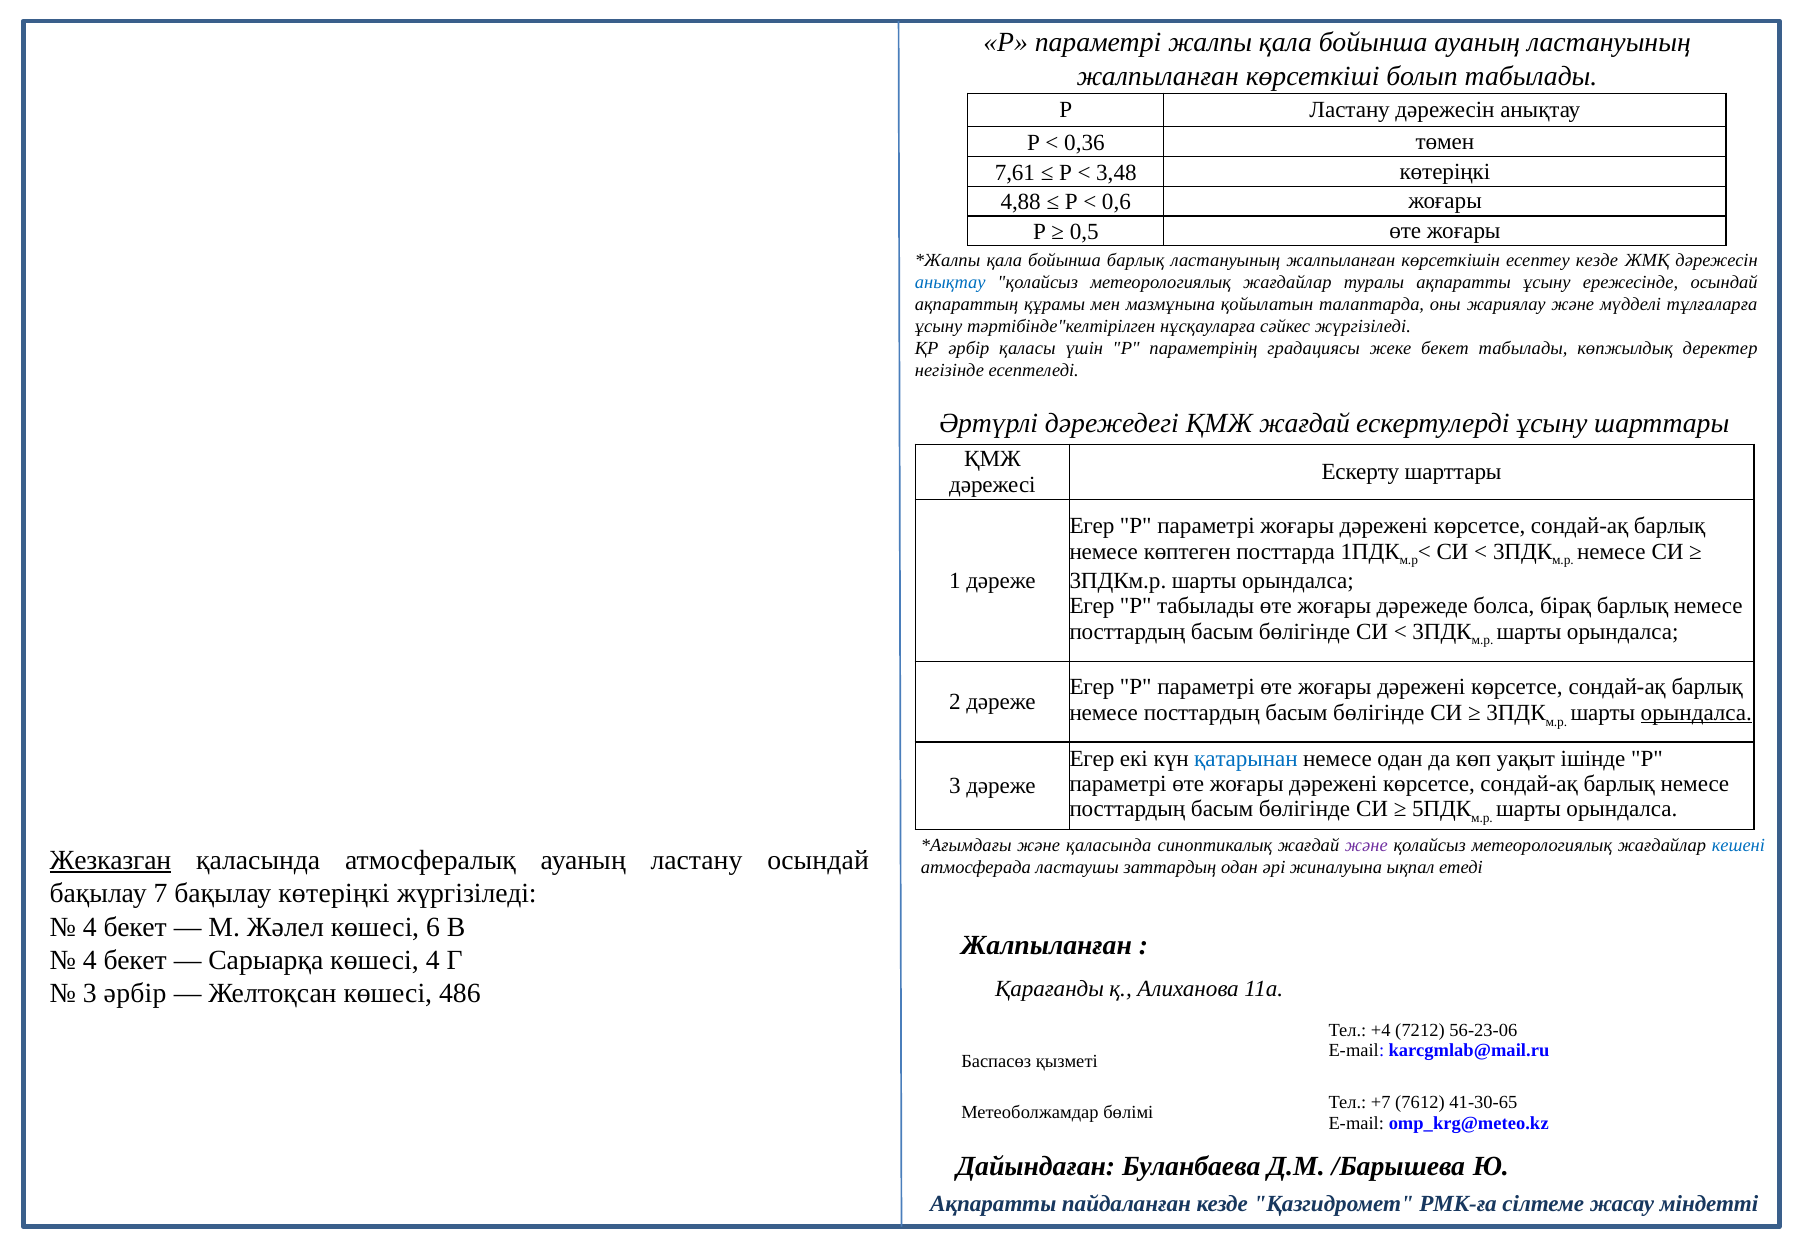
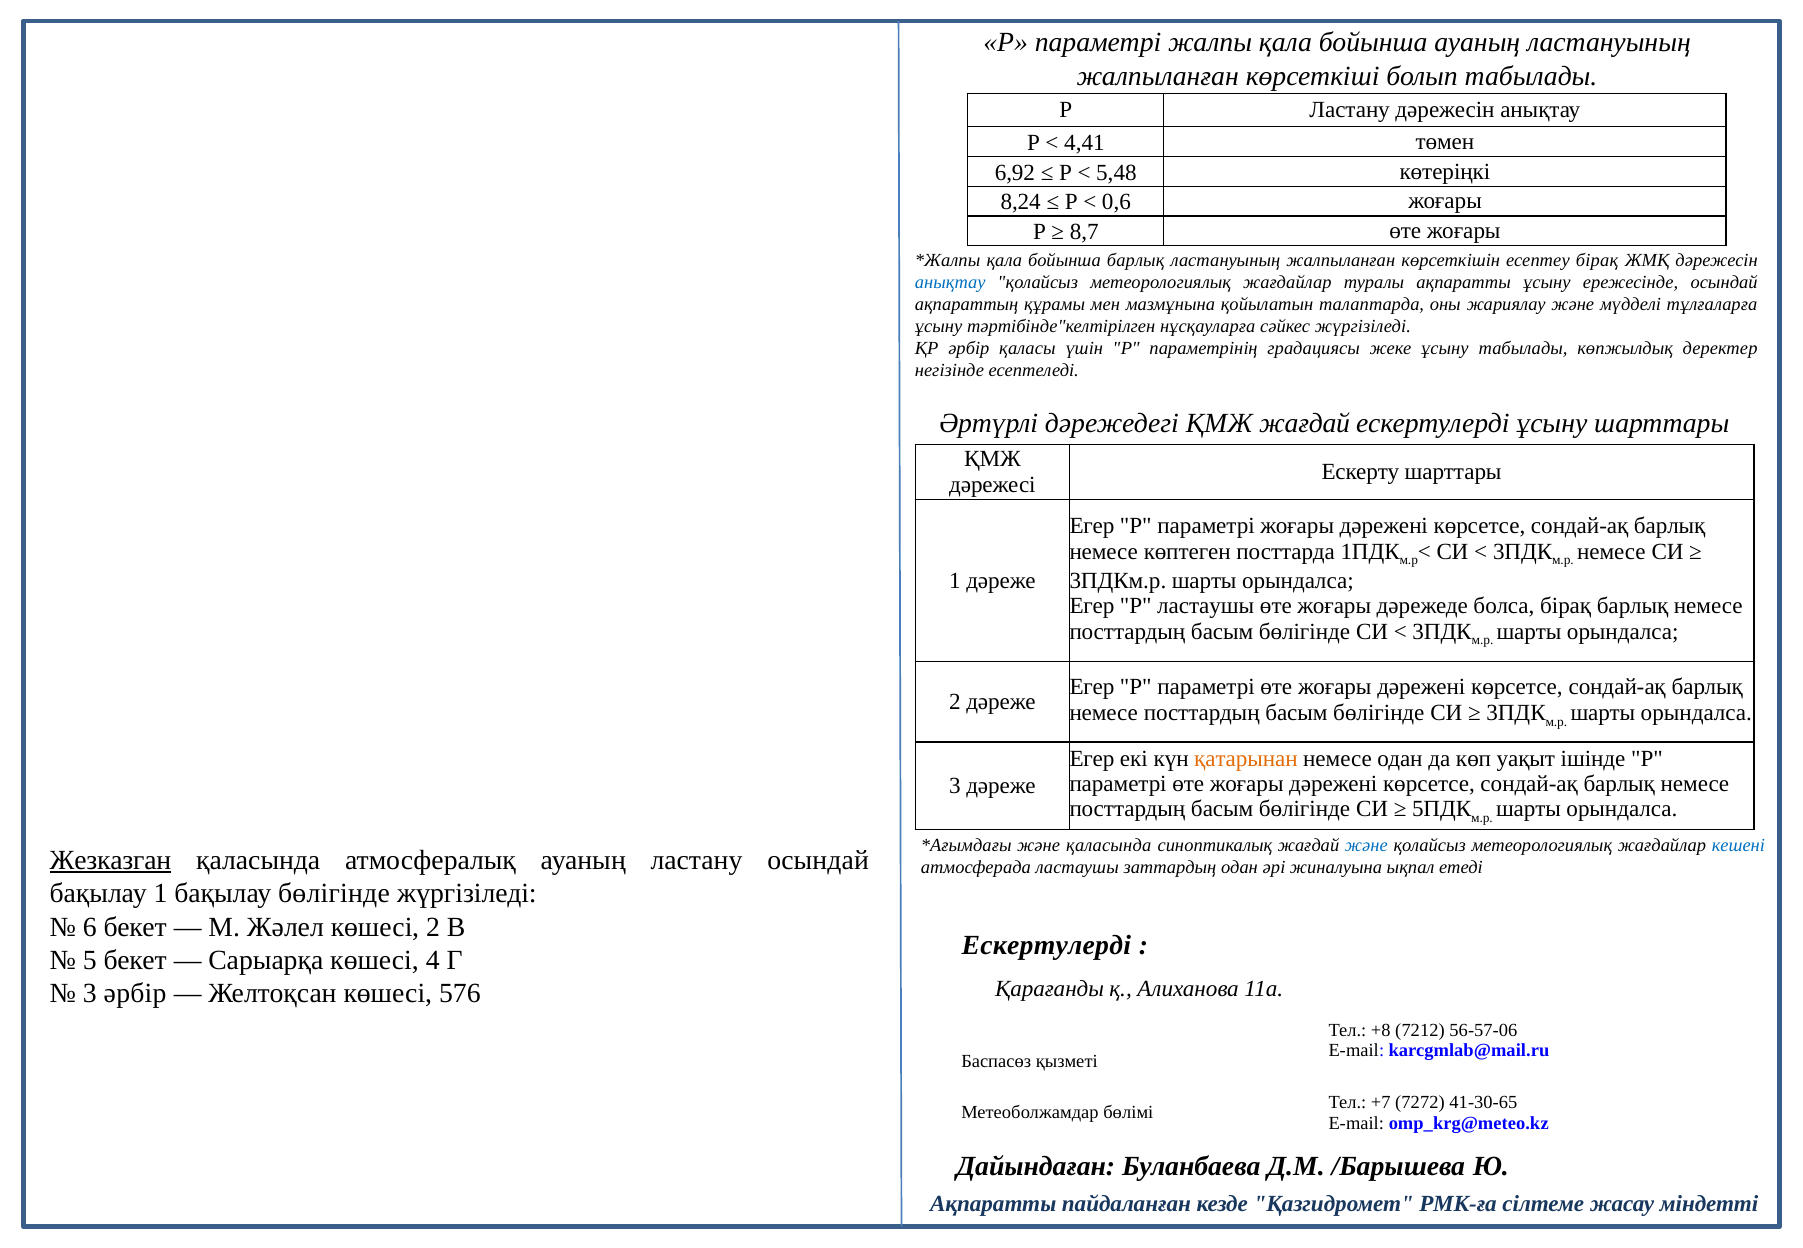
0,36: 0,36 -> 4,41
7,61: 7,61 -> 6,92
3,48: 3,48 -> 5,48
4,88: 4,88 -> 8,24
0,5: 0,5 -> 8,7
есептеу кезде: кезде -> бірақ
жеке бекет: бекет -> ұсыну
P табылады: табылады -> ластаушы
орындалса at (1696, 713) underline: present -> none
қатарынан colour: blue -> orange
және at (1366, 846) colour: purple -> blue
бақылау 7: 7 -> 1
бақылау көтеріңкі: көтеріңкі -> бөлігінде
4 at (90, 927): 4 -> 6
көшесі 6: 6 -> 2
Жалпыланған at (1046, 946): Жалпыланған -> Ескертулерді
4 at (90, 960): 4 -> 5
486: 486 -> 576
+4: +4 -> +8
56-23-06: 56-23-06 -> 56-57-06
7612: 7612 -> 7272
